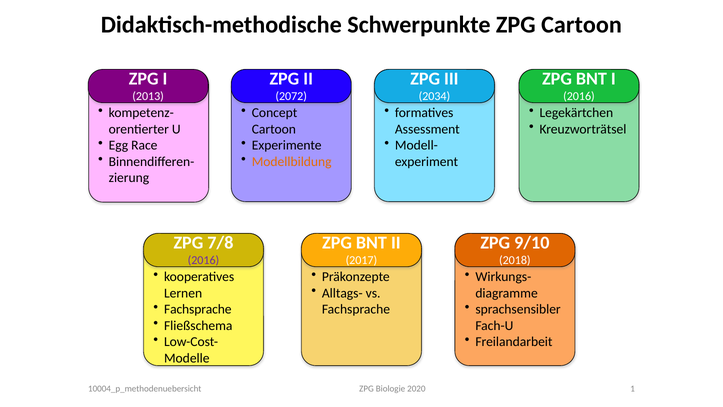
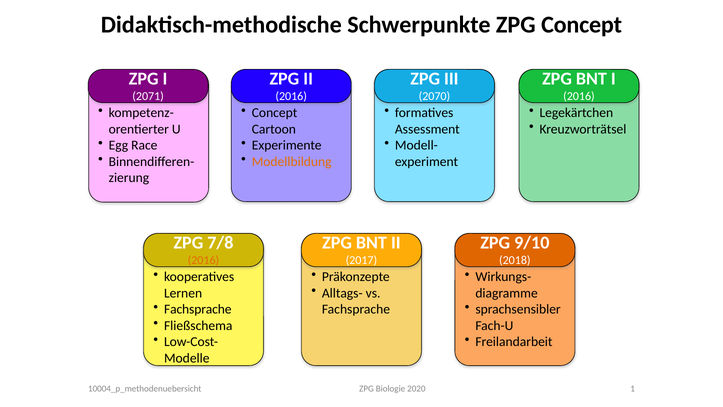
ZPG Cartoon: Cartoon -> Concept
2013: 2013 -> 2071
2072 at (291, 96): 2072 -> 2016
2034: 2034 -> 2070
2016 at (203, 260) colour: purple -> orange
